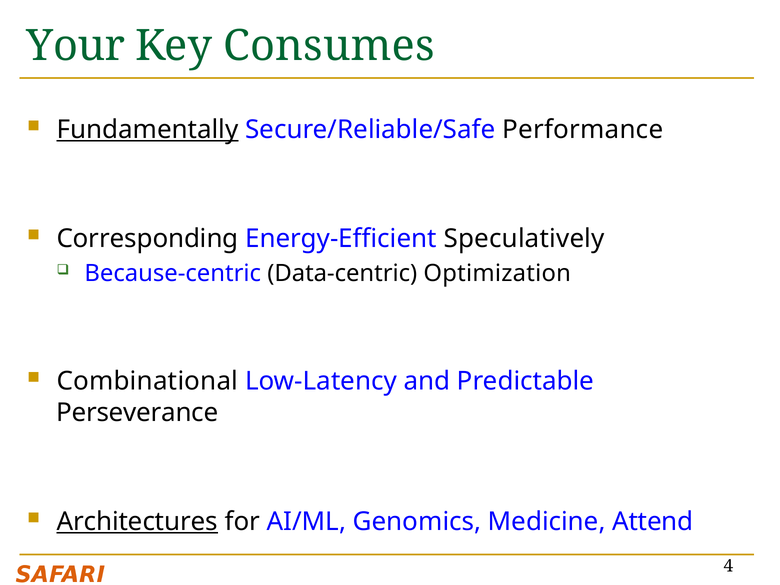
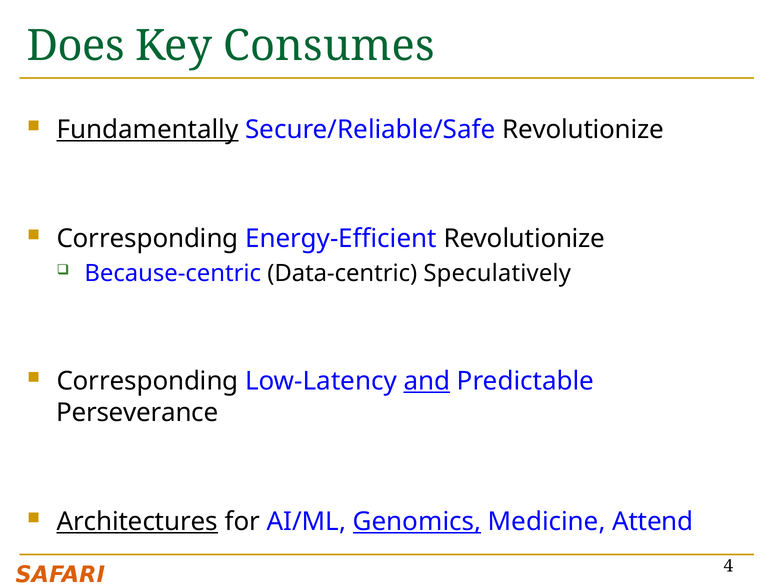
Your: Your -> Does
Secure/Reliable/Safe Performance: Performance -> Revolutionize
Energy-Efficient Speculatively: Speculatively -> Revolutionize
Optimization: Optimization -> Speculatively
Combinational at (147, 381): Combinational -> Corresponding
and underline: none -> present
Genomics underline: none -> present
